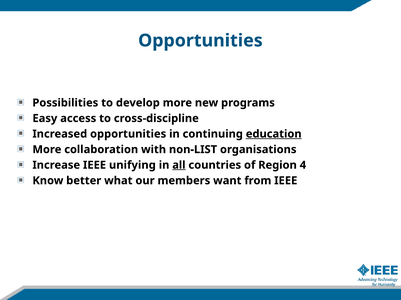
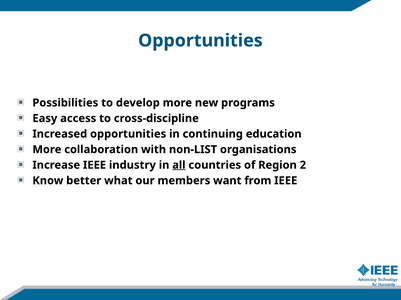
education underline: present -> none
unifying: unifying -> industry
4: 4 -> 2
